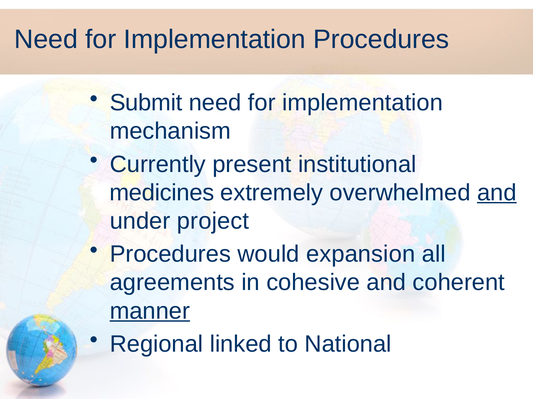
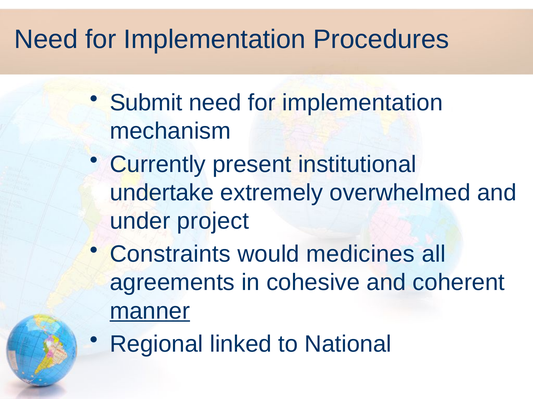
medicines: medicines -> undertake
and at (497, 193) underline: present -> none
Procedures at (170, 255): Procedures -> Constraints
expansion: expansion -> medicines
